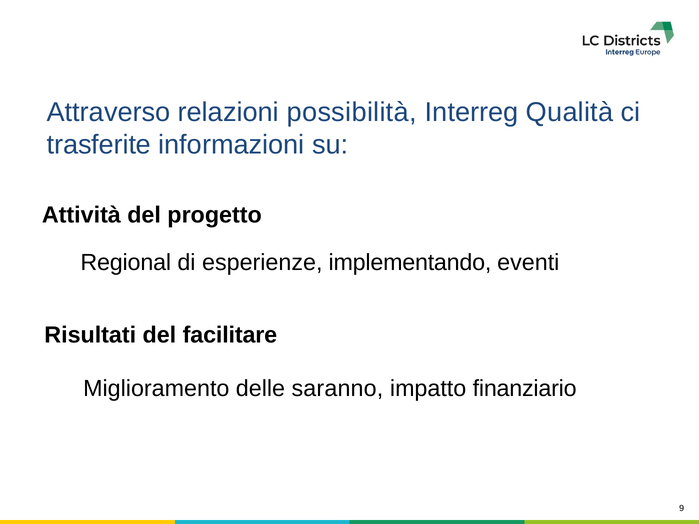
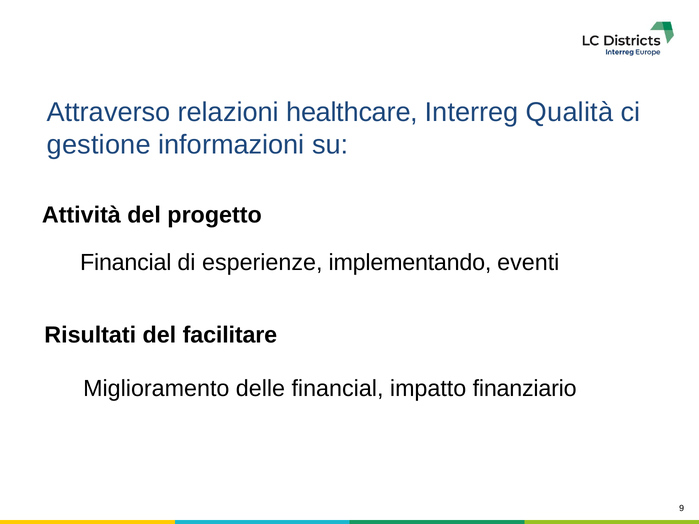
possibilità: possibilità -> healthcare
trasferite: trasferite -> gestione
Regional at (126, 263): Regional -> Financial
delle saranno: saranno -> financial
